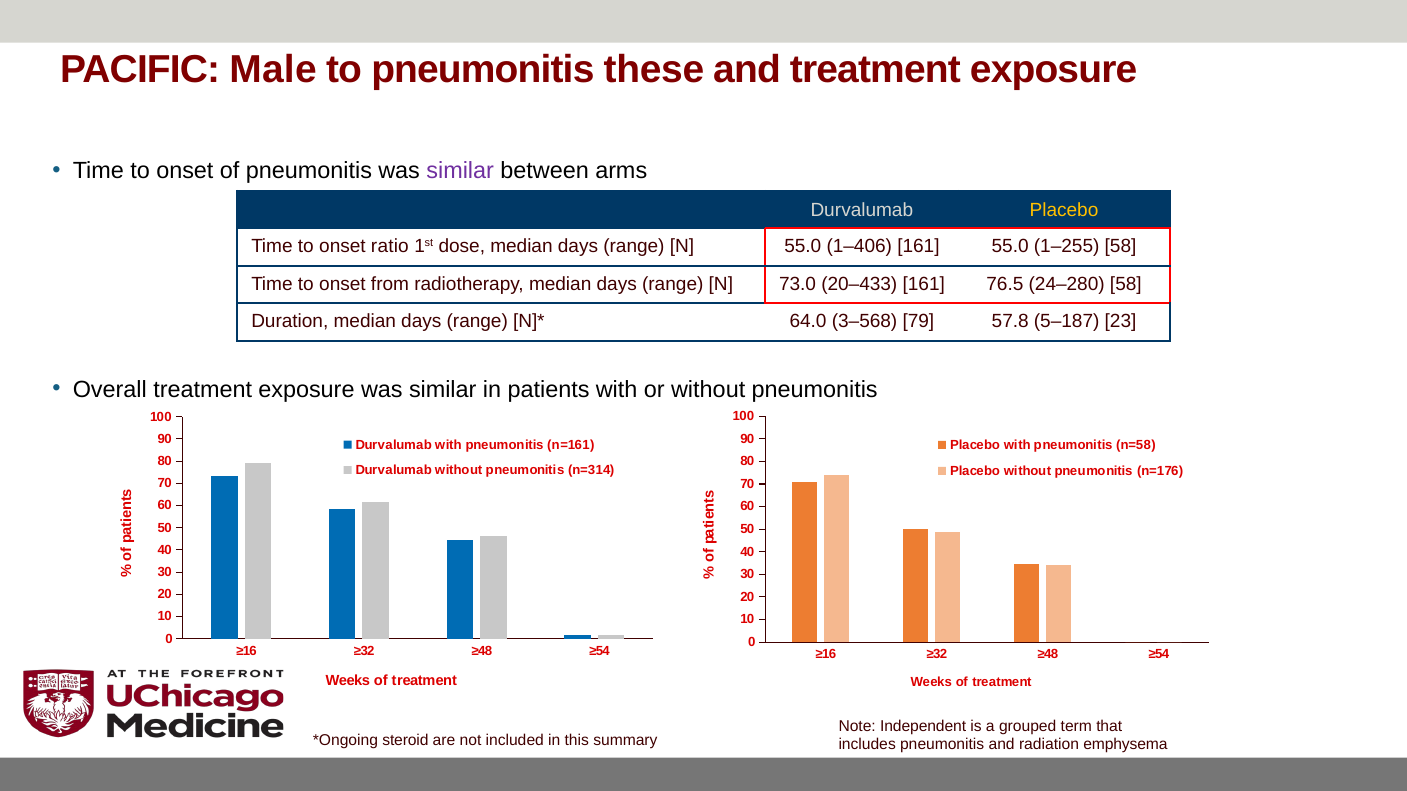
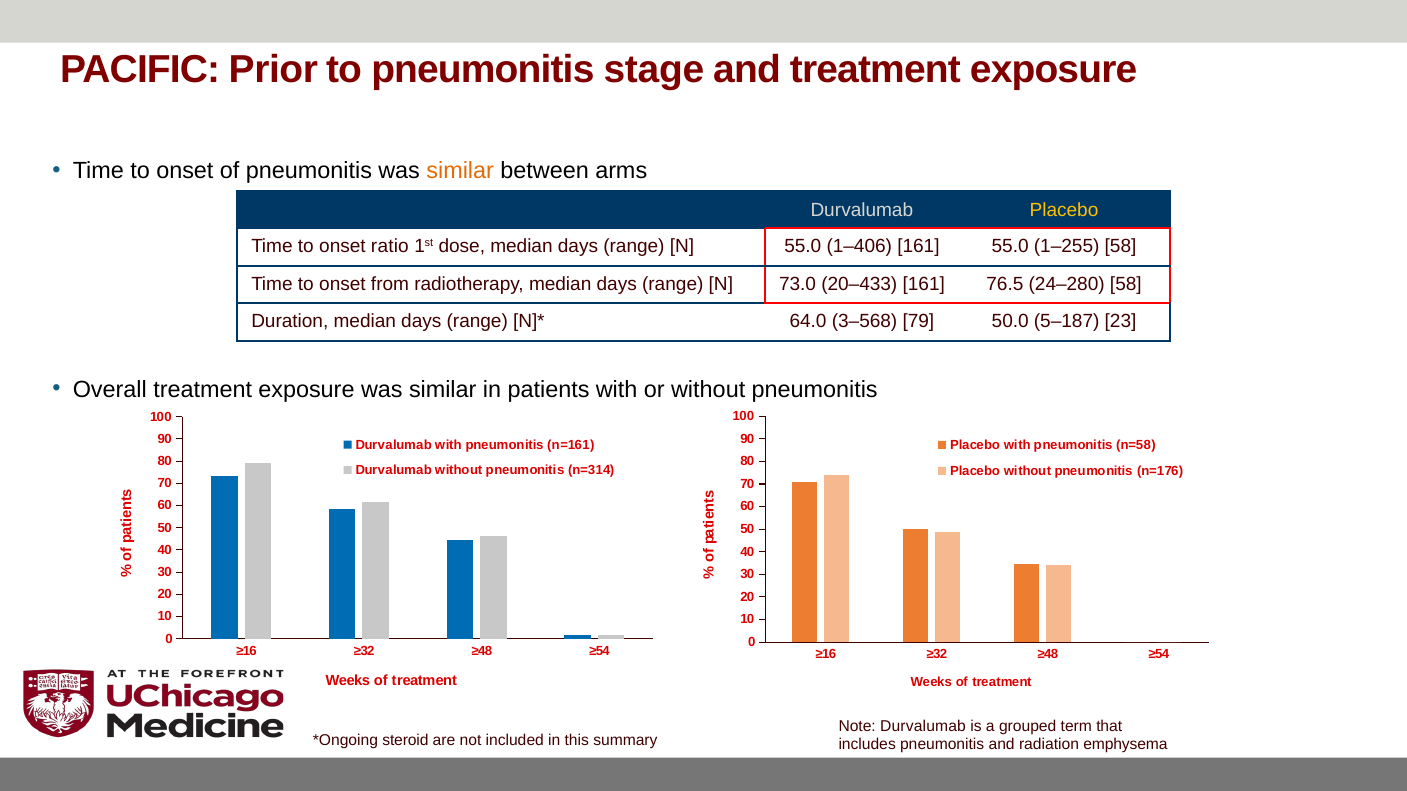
Male: Male -> Prior
these: these -> stage
similar at (460, 171) colour: purple -> orange
57.8: 57.8 -> 50.0
Note Independent: Independent -> Durvalumab
